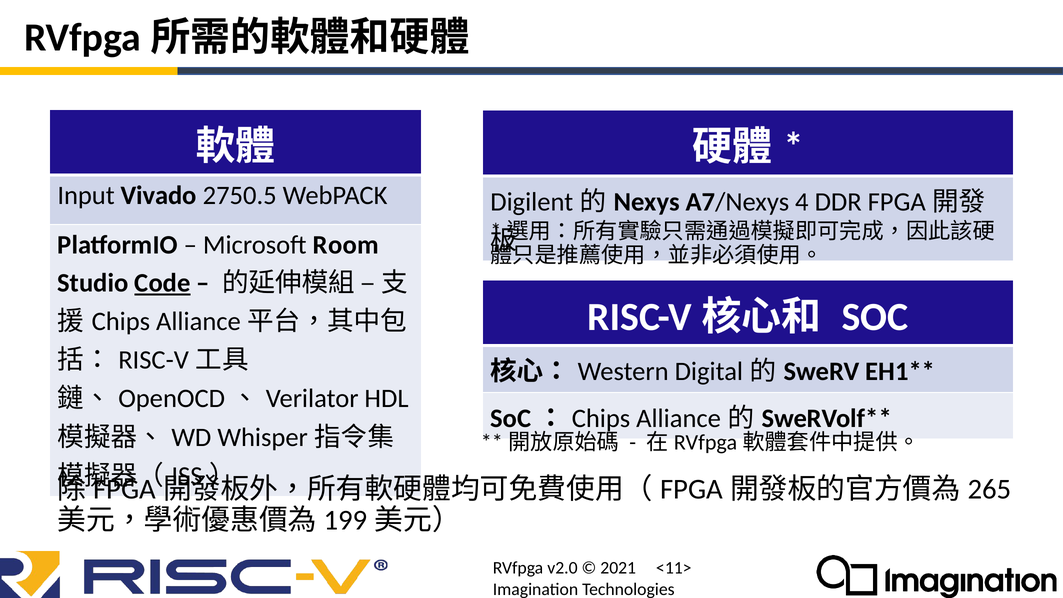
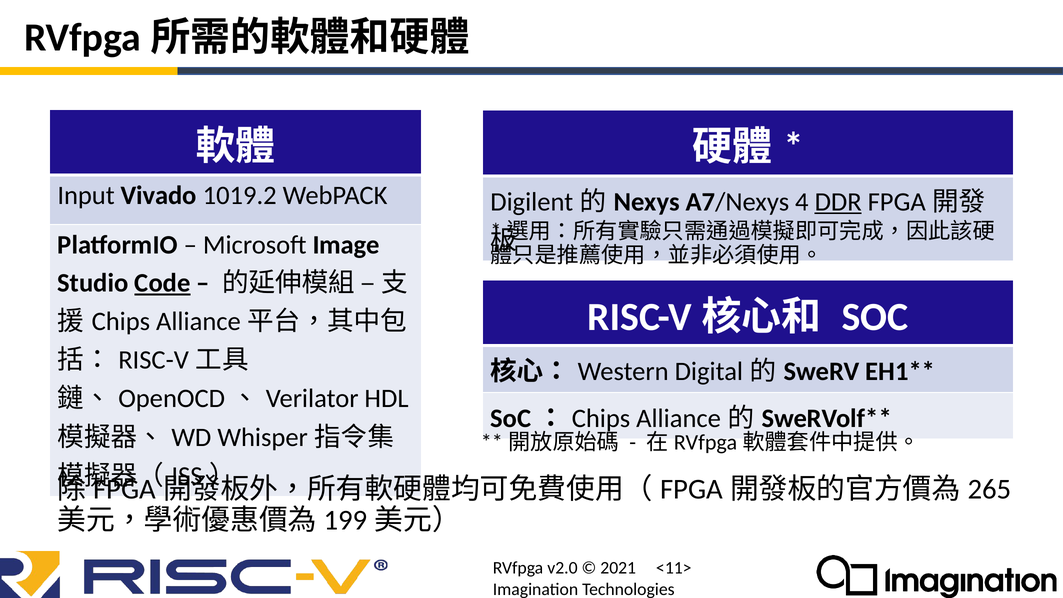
2750.5: 2750.5 -> 1019.2
DDR underline: none -> present
Room: Room -> Image
